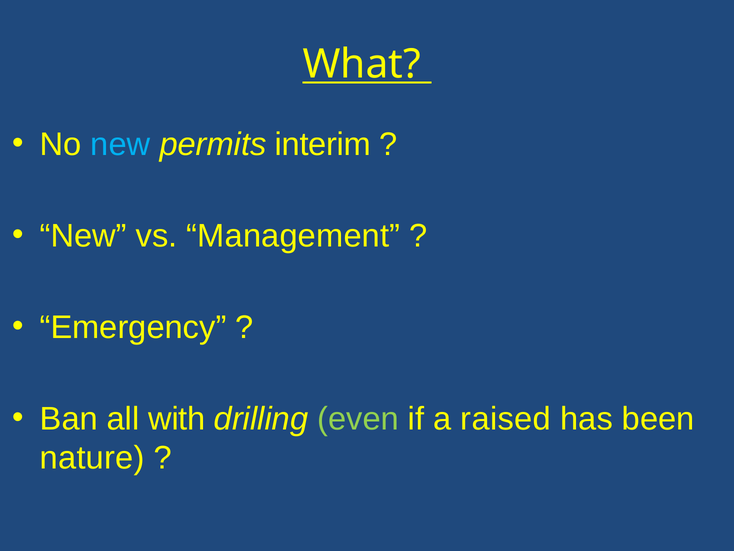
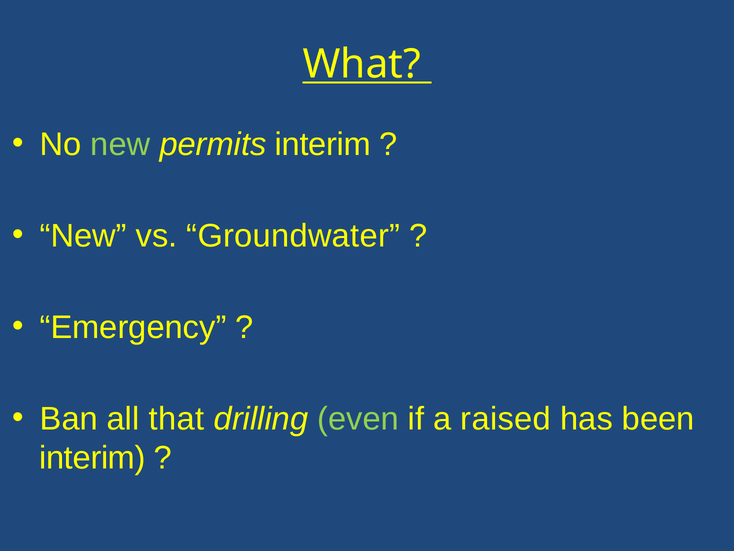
new at (120, 144) colour: light blue -> light green
Management: Management -> Groundwater
with: with -> that
nature at (92, 458): nature -> interim
